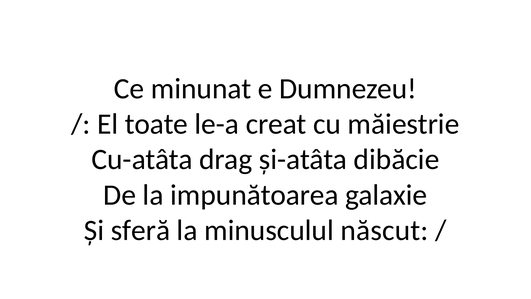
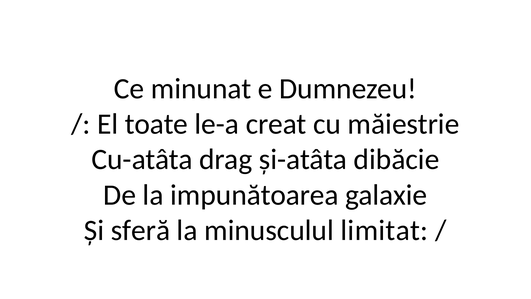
născut: născut -> limitat
